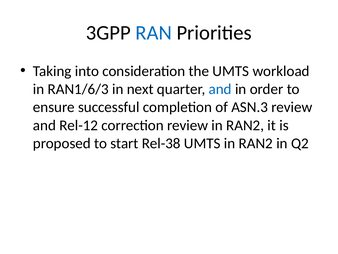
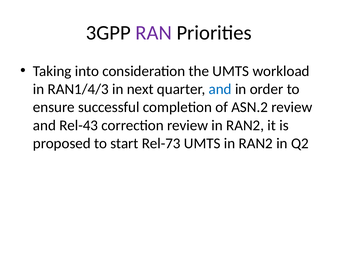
RAN colour: blue -> purple
RAN1/6/3: RAN1/6/3 -> RAN1/4/3
ASN.3: ASN.3 -> ASN.2
Rel-12: Rel-12 -> Rel-43
Rel-38: Rel-38 -> Rel-73
